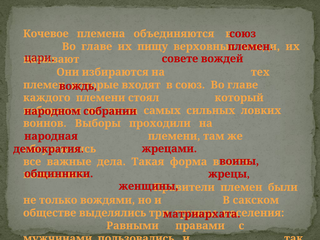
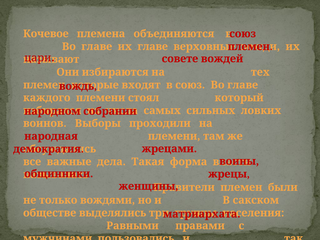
их пищу: пищу -> главе
